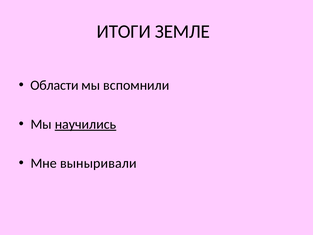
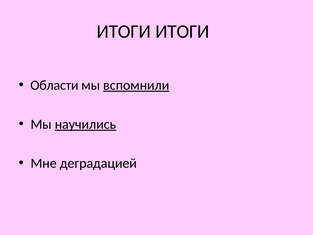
ИТОГИ ЗЕМЛЕ: ЗЕМЛЕ -> ИТОГИ
вспомнили underline: none -> present
выныривали: выныривали -> деградацией
